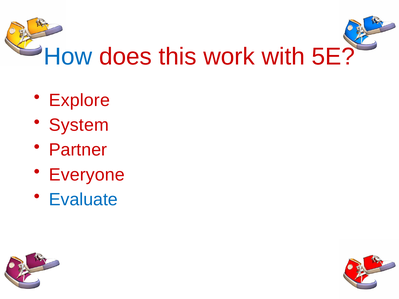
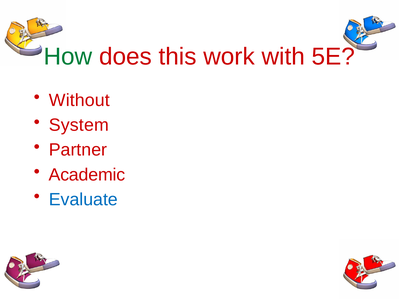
How colour: blue -> green
Explore: Explore -> Without
Everyone: Everyone -> Academic
